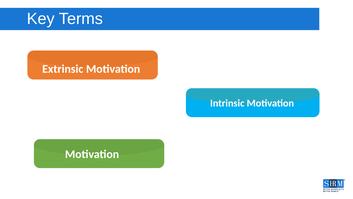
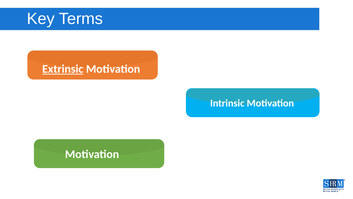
Extrinsic underline: none -> present
